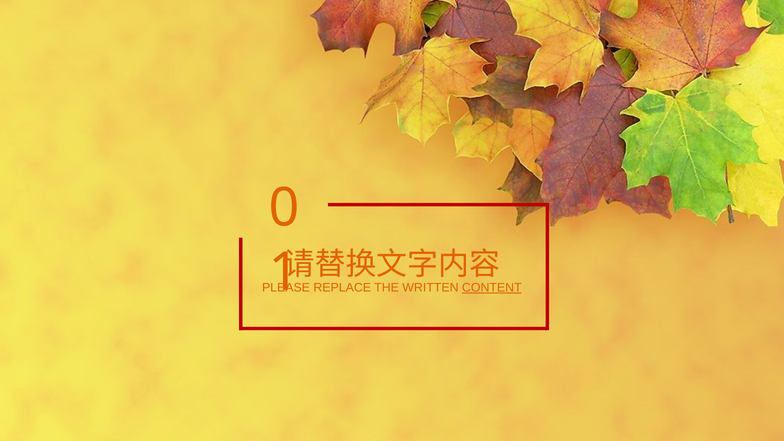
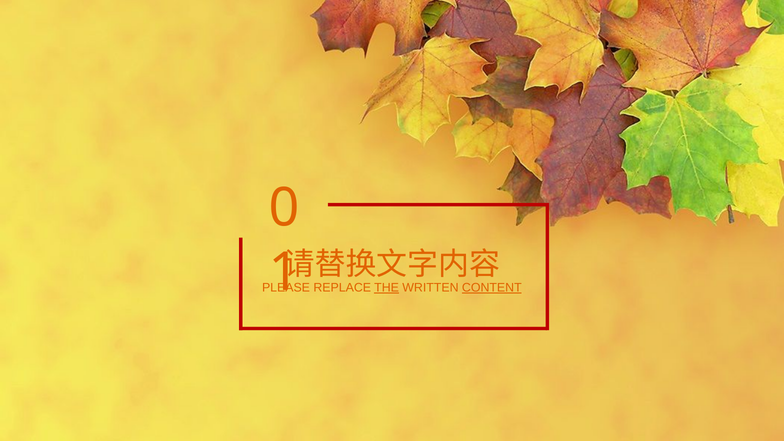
THE underline: none -> present
